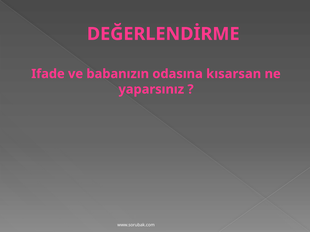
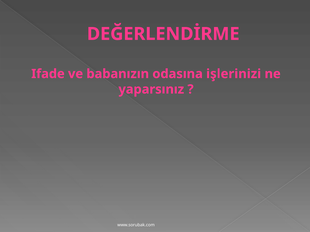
kısarsan: kısarsan -> işlerinizi
